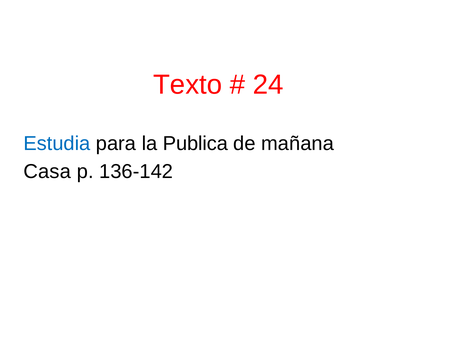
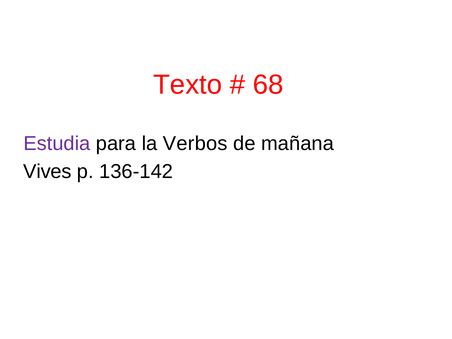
24: 24 -> 68
Estudia colour: blue -> purple
Publica: Publica -> Verbos
Casa: Casa -> Vives
